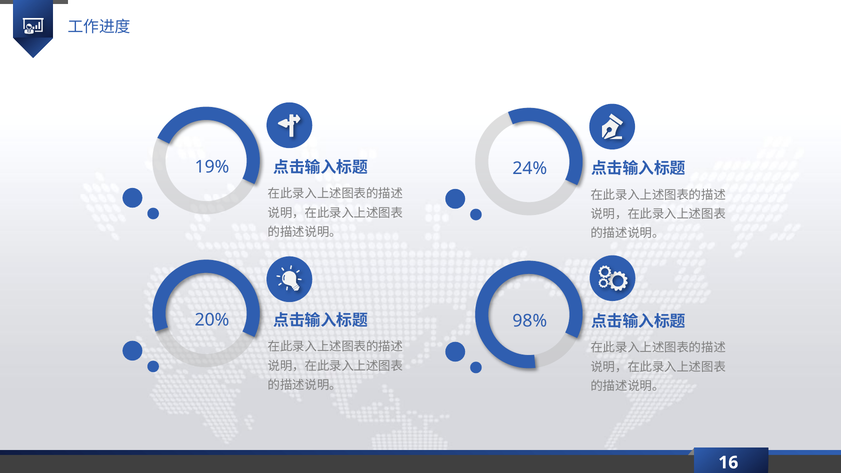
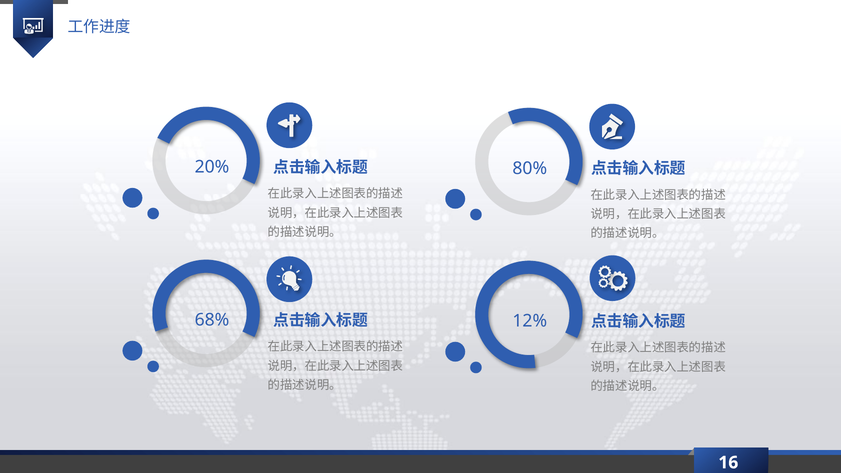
19%: 19% -> 20%
24%: 24% -> 80%
20%: 20% -> 68%
98%: 98% -> 12%
